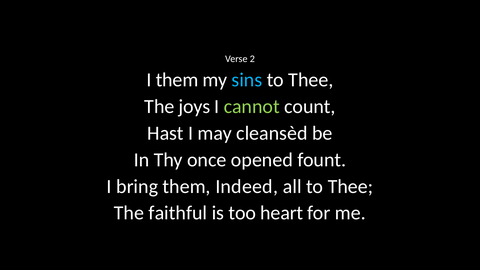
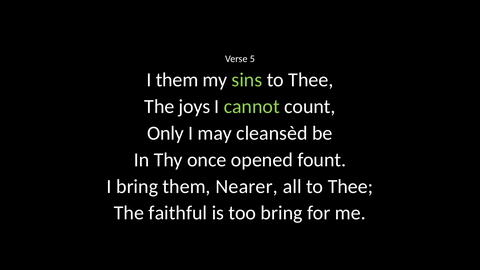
2: 2 -> 5
sins colour: light blue -> light green
Hast: Hast -> Only
Indeed: Indeed -> Nearer
too heart: heart -> bring
